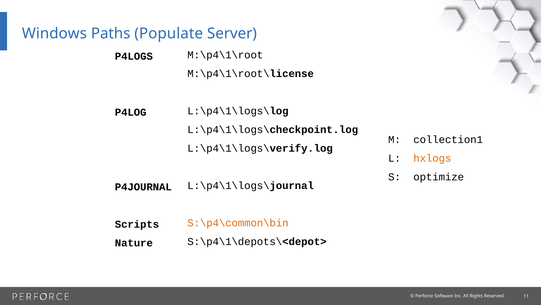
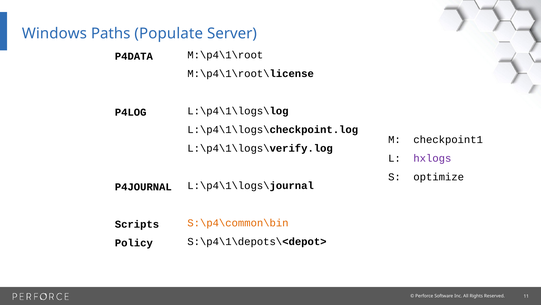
P4LOGS: P4LOGS -> P4DATA
collection1: collection1 -> checkpoint1
hxlogs colour: orange -> purple
Nature: Nature -> Policy
